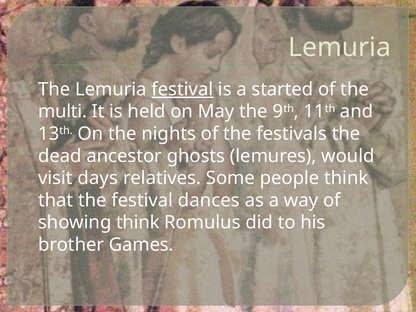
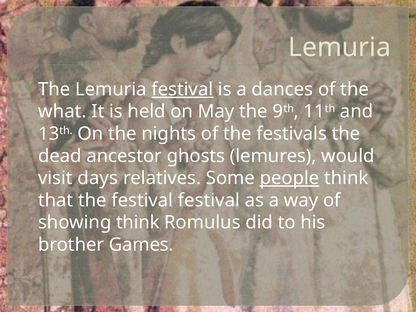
started: started -> dances
multi: multi -> what
people underline: none -> present
festival dances: dances -> festival
